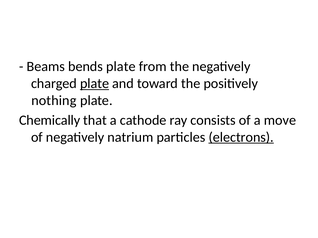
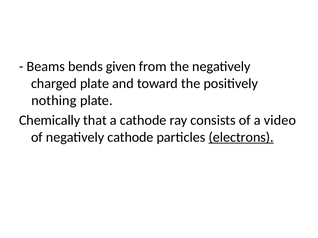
bends plate: plate -> given
plate at (95, 84) underline: present -> none
move: move -> video
negatively natrium: natrium -> cathode
